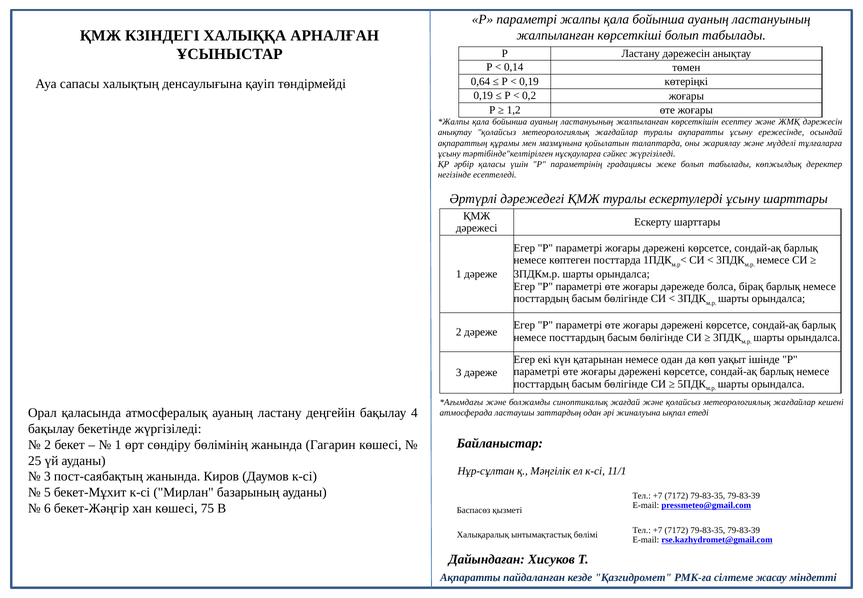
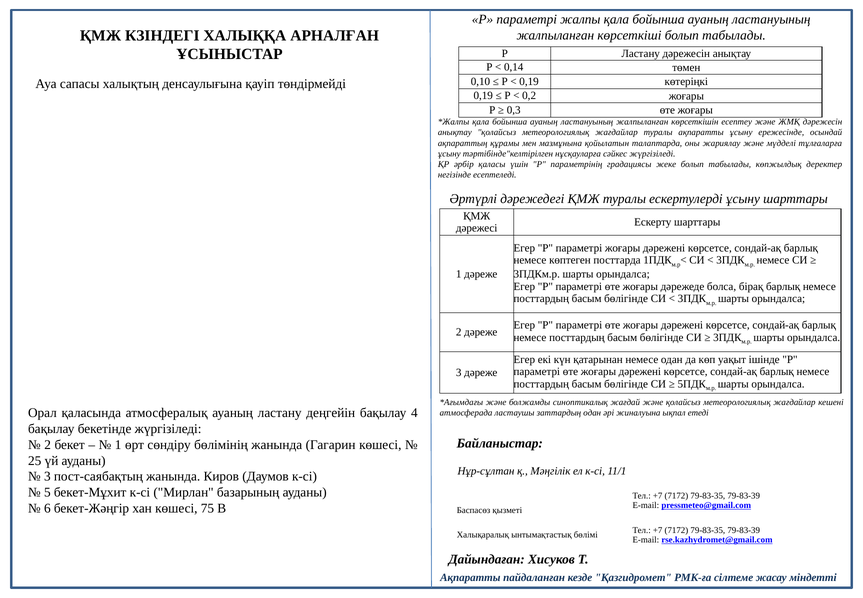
0,64: 0,64 -> 0,10
1,2: 1,2 -> 0,3
